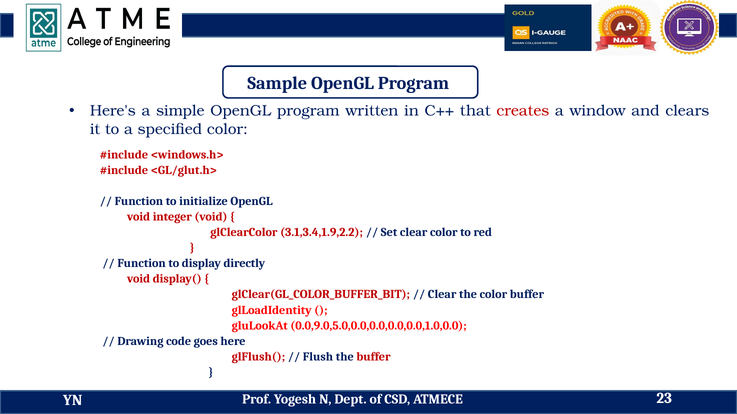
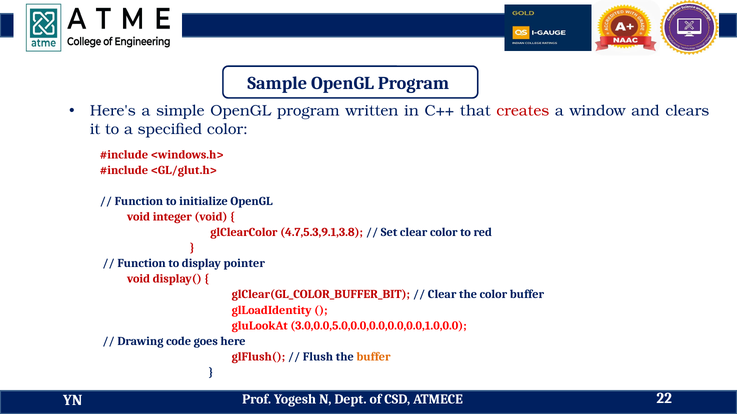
3.1,3.4,1.9,2.2: 3.1,3.4,1.9,2.2 -> 4.7,5.3,9.1,3.8
directly: directly -> pointer
0.0,9.0,5.0,0.0,0.0,0.0,0.0,1.0,0.0: 0.0,9.0,5.0,0.0,0.0,0.0,0.0,1.0,0.0 -> 3.0,0.0,5.0,0.0,0.0,0.0,0.0,1.0,0.0
buffer at (373, 357) colour: red -> orange
23: 23 -> 22
